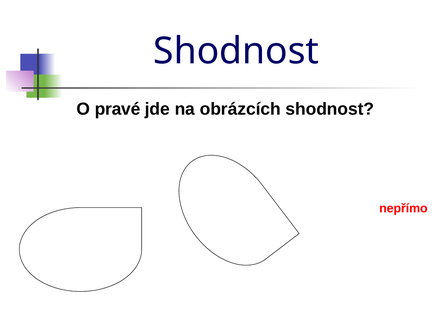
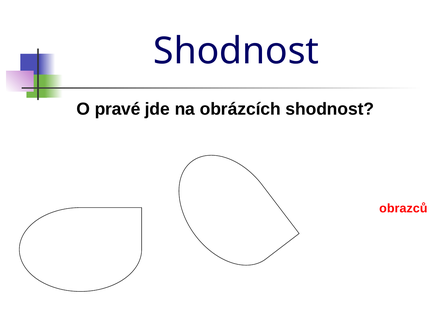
nepřímo: nepřímo -> obrazců
